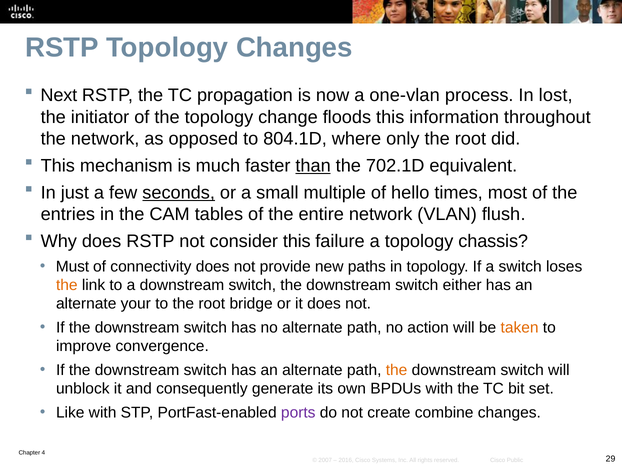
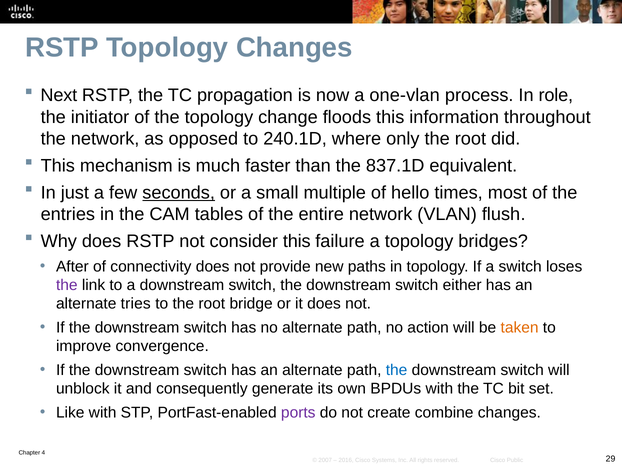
lost: lost -> role
804.1D: 804.1D -> 240.1D
than underline: present -> none
702.1D: 702.1D -> 837.1D
chassis: chassis -> bridges
Must: Must -> After
the at (67, 286) colour: orange -> purple
your: your -> tries
the at (397, 371) colour: orange -> blue
